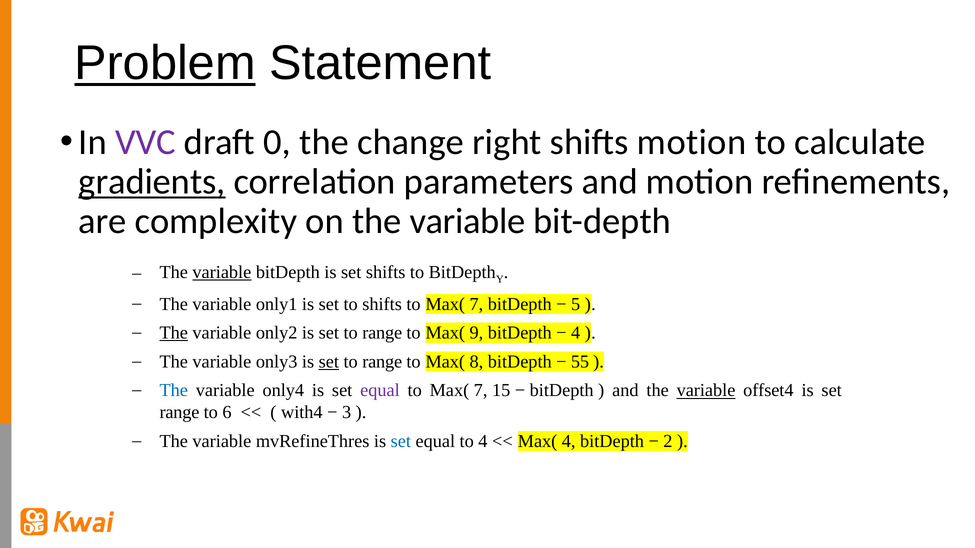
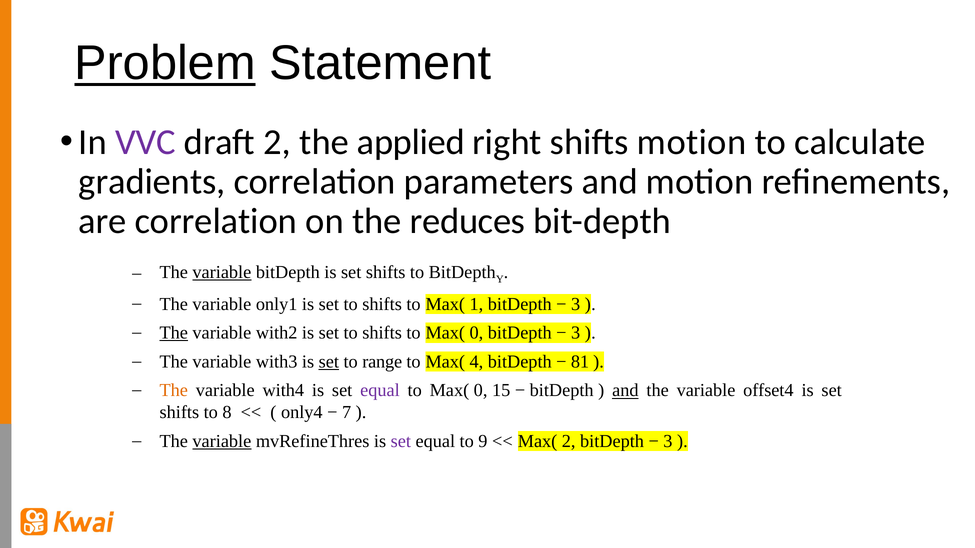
draft 0: 0 -> 2
change: change -> applied
gradients underline: present -> none
are complexity: complexity -> correlation
on the variable: variable -> reduces
7 at (476, 304): 7 -> 1
5 at (576, 304): 5 -> 3
only2: only2 -> with2
range at (382, 333): range -> shifts
9 at (476, 333): 9 -> 0
4 at (576, 333): 4 -> 3
only3: only3 -> with3
8: 8 -> 4
55: 55 -> 81
The at (174, 391) colour: blue -> orange
only4: only4 -> with4
7 at (481, 391): 7 -> 0
and at (625, 391) underline: none -> present
variable at (706, 391) underline: present -> none
range at (179, 413): range -> shifts
6: 6 -> 8
with4: with4 -> only4
3: 3 -> 7
variable at (222, 442) underline: none -> present
set at (401, 442) colour: blue -> purple
to 4: 4 -> 9
Max( 4: 4 -> 2
2 at (668, 442): 2 -> 3
